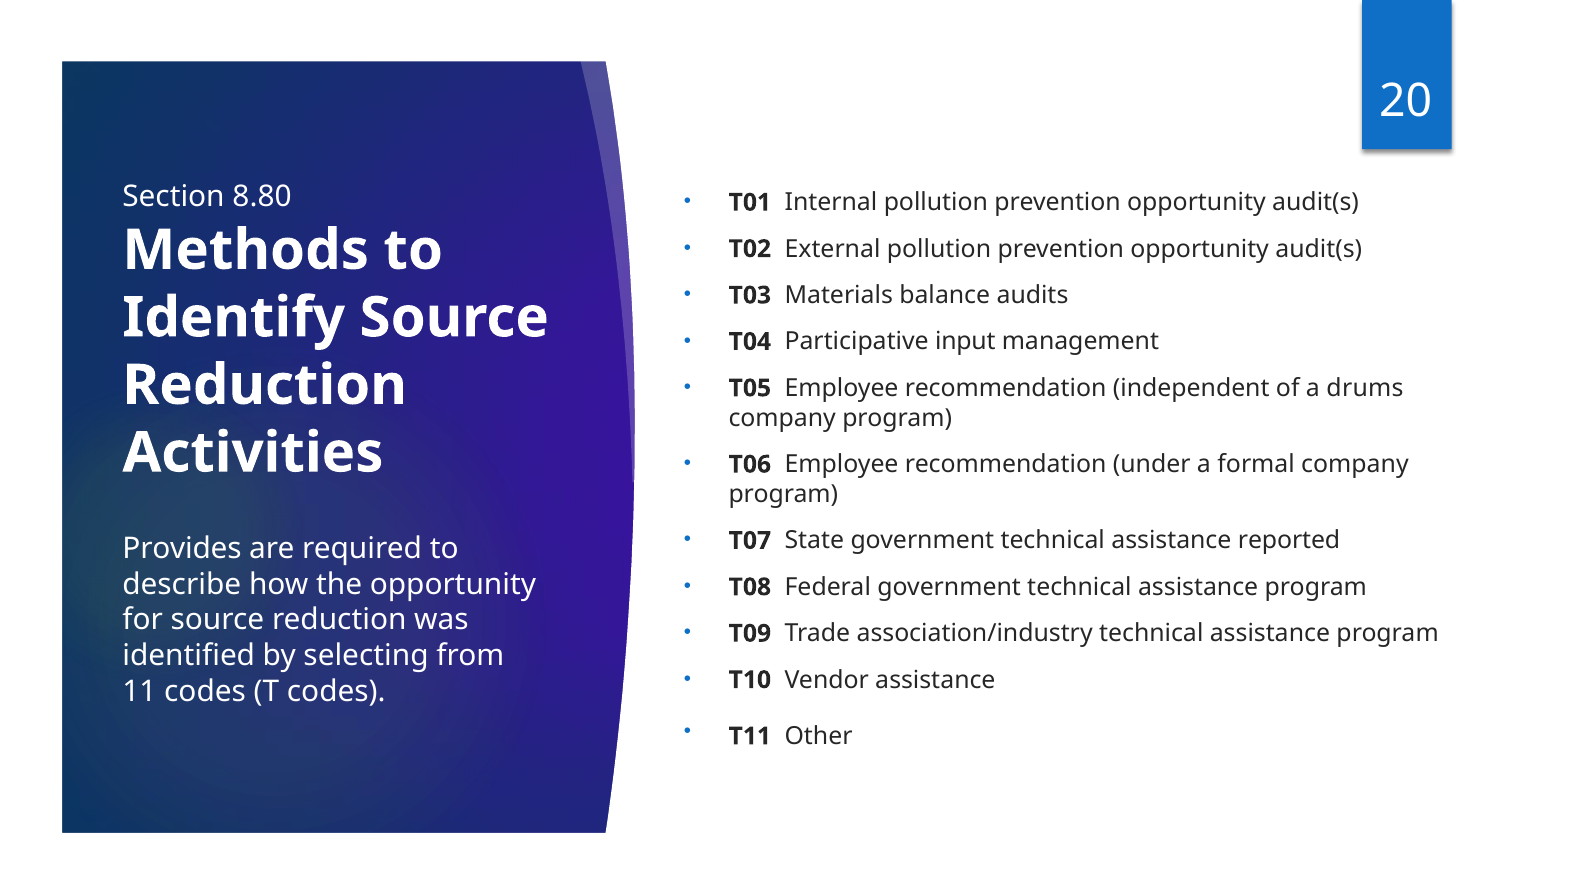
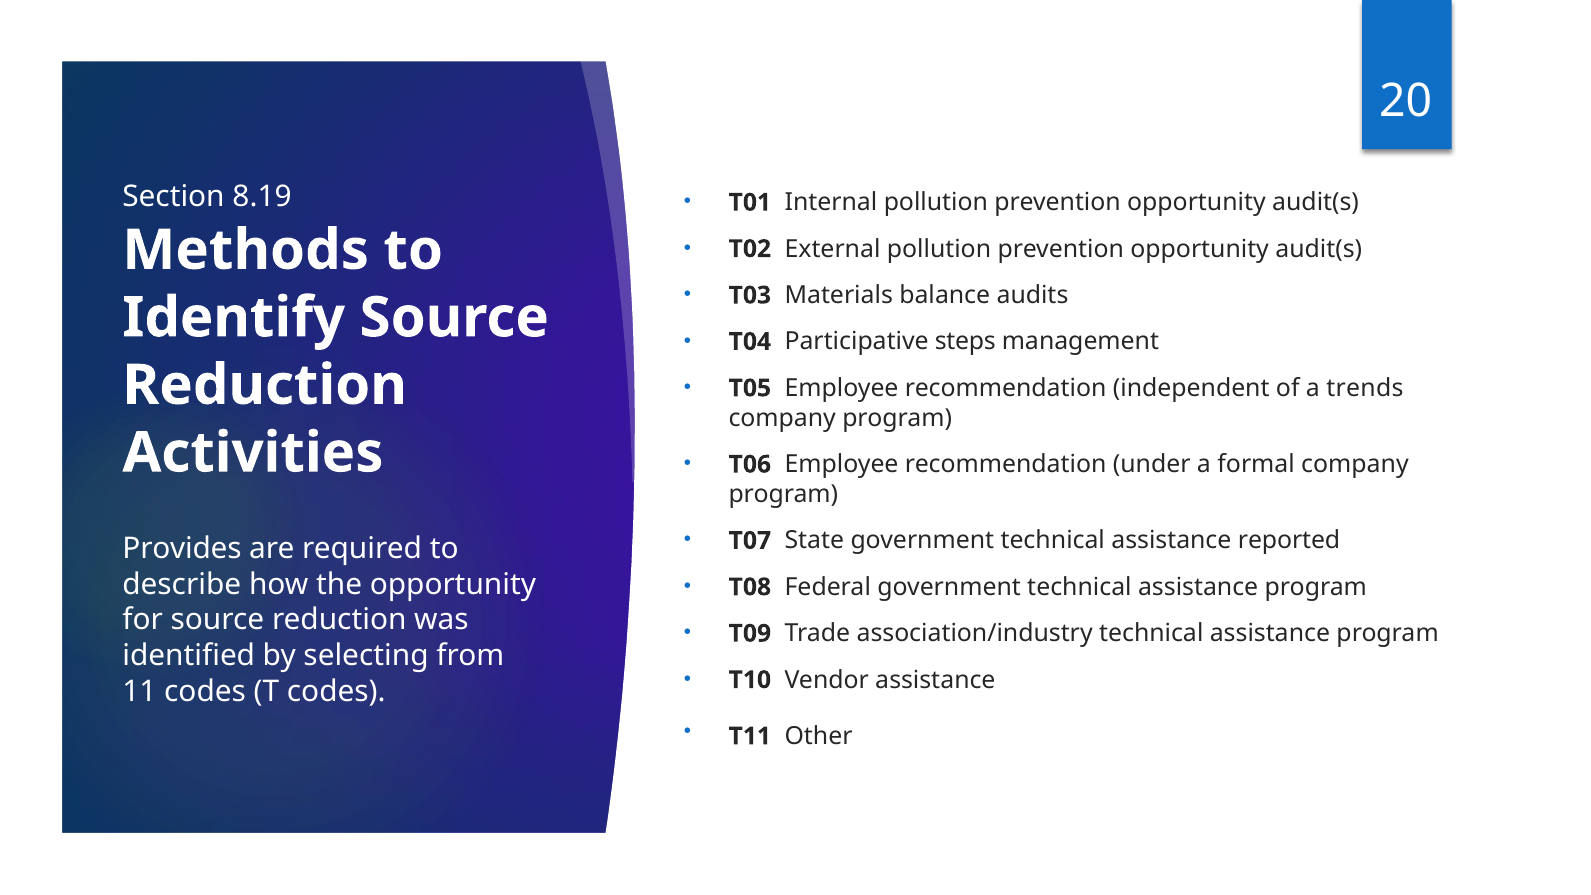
8.80: 8.80 -> 8.19
input: input -> steps
drums: drums -> trends
